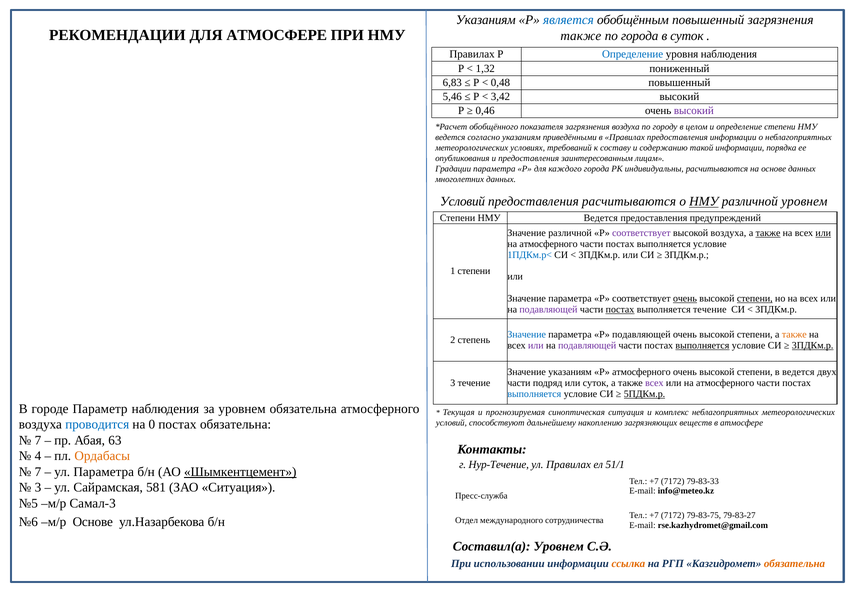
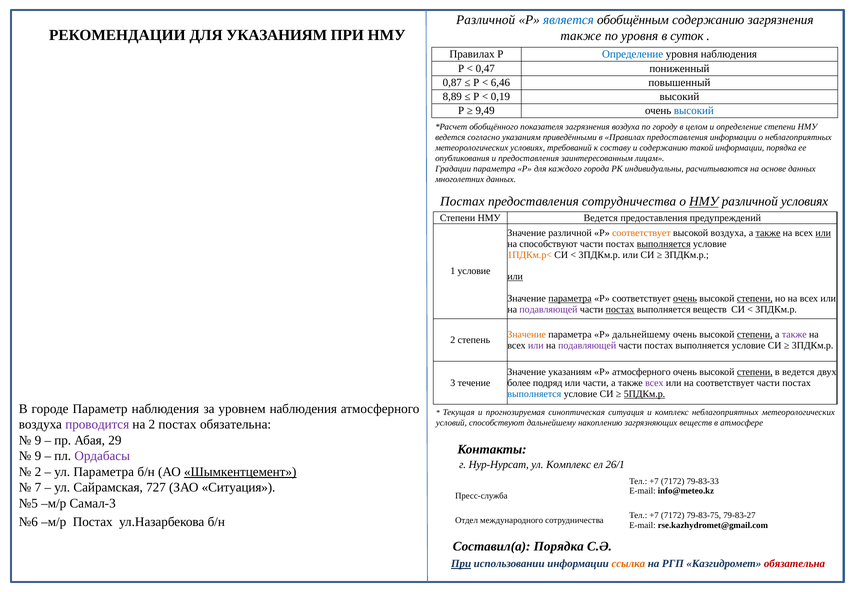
Указаниям at (486, 20): Указаниям -> Различной
обобщённым повышенный: повышенный -> содержанию
ДЛЯ АТМОСФЕРЕ: АТМОСФЕРЕ -> УКАЗАНИЯМ
по города: города -> уровня
1,32: 1,32 -> 0,47
6,83: 6,83 -> 0,87
0,48: 0,48 -> 6,46
5,46: 5,46 -> 8,89
3,42: 3,42 -> 0,19
0,46: 0,46 -> 9,49
высокий at (694, 111) colour: purple -> blue
Условий at (463, 202): Условий -> Постах
предоставления расчитываются: расчитываются -> сотрудничества
различной уровнем: уровнем -> условиях
соответствует at (641, 233) colour: purple -> orange
атмосферного at (549, 244): атмосферного -> способствуют
выполняется at (664, 244) underline: none -> present
1ПДКм.р< colour: blue -> orange
1 степени: степени -> условие
или at (515, 277) underline: none -> present
параметра at (570, 299) underline: none -> present
выполняется течение: течение -> веществ
Значение at (527, 335) colour: blue -> orange
Р подавляющей: подавляющей -> дальнейшему
степени at (755, 335) underline: none -> present
также at (794, 335) colour: orange -> purple
выполняется at (702, 346) underline: present -> none
3ПДКм.р at (813, 346) underline: present -> none
степени at (755, 372) underline: none -> present
части at (519, 383): части -> более
или суток: суток -> части
атмосферного at (725, 383): атмосферного -> соответствует
уровнем обязательна: обязательна -> наблюдения
проводится colour: blue -> purple
на 0: 0 -> 2
7 at (38, 440): 7 -> 9
63: 63 -> 29
4 at (38, 456): 4 -> 9
Ордабасы colour: orange -> purple
Нур-Течение: Нур-Течение -> Нур-Нурсат
ул Правилах: Правилах -> Комплекс
51/1: 51/1 -> 26/1
7 at (38, 472): 7 -> 2
3 at (38, 488): 3 -> 7
581: 581 -> 727
м/р Основе: Основе -> Постах
Составил(а Уровнем: Уровнем -> Порядка
При at (461, 564) underline: none -> present
обязательна at (794, 564) colour: orange -> red
